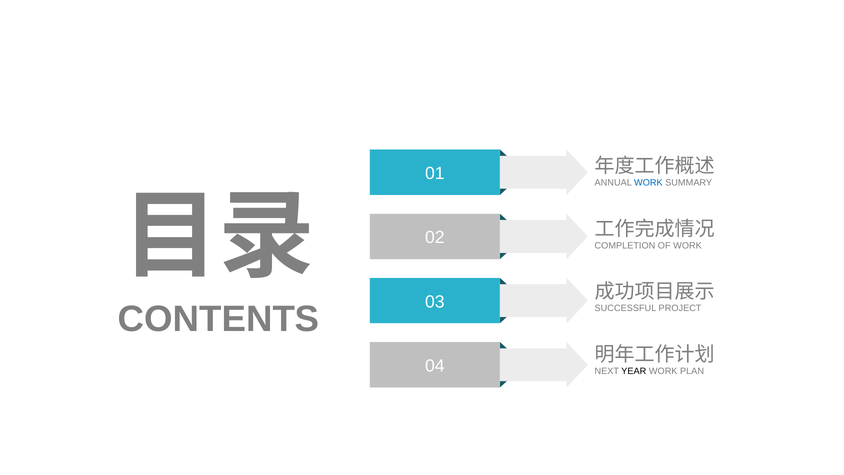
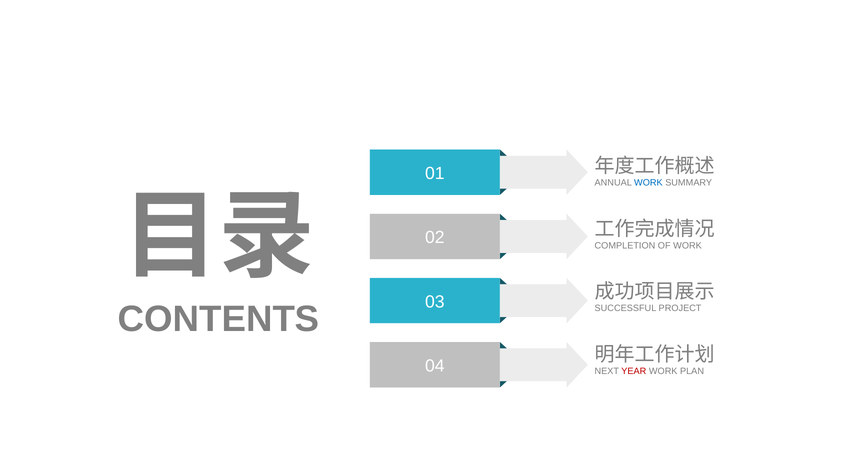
YEAR colour: black -> red
